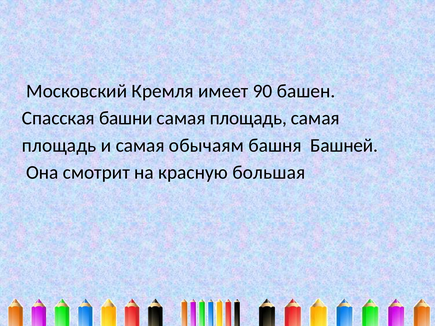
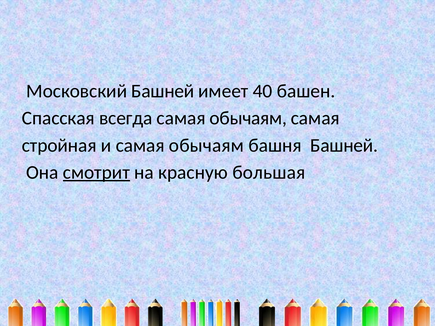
Московский Кремля: Кремля -> Башней
90: 90 -> 40
башни: башни -> всегда
площадь at (248, 118): площадь -> обычаям
площадь at (59, 145): площадь -> стройная
смотрит underline: none -> present
